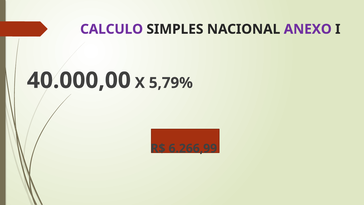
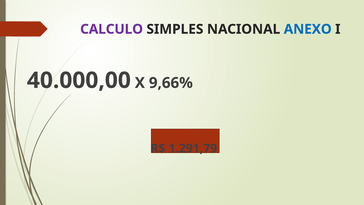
ANEXO colour: purple -> blue
5,79%: 5,79% -> 9,66%
6.266,99: 6.266,99 -> 1.291,79
